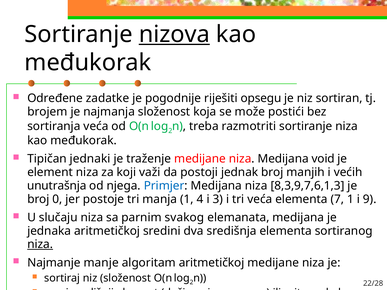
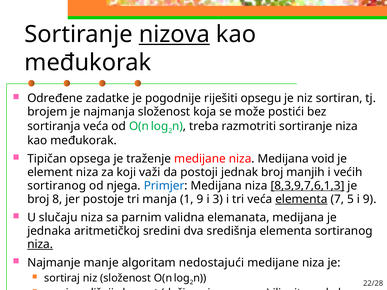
jednaki: jednaki -> opsega
unutrašnja at (57, 186): unutrašnja -> sortiranog
8,3,9,7,6,1,3 underline: none -> present
0: 0 -> 8
1 4: 4 -> 9
elementa at (301, 199) underline: none -> present
7 1: 1 -> 5
svakog: svakog -> validna
algoritam aritmetičkoj: aritmetičkoj -> nedostajući
